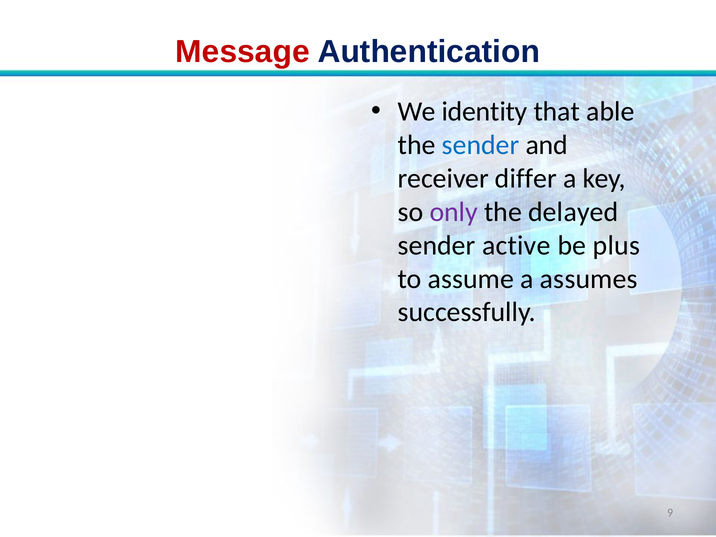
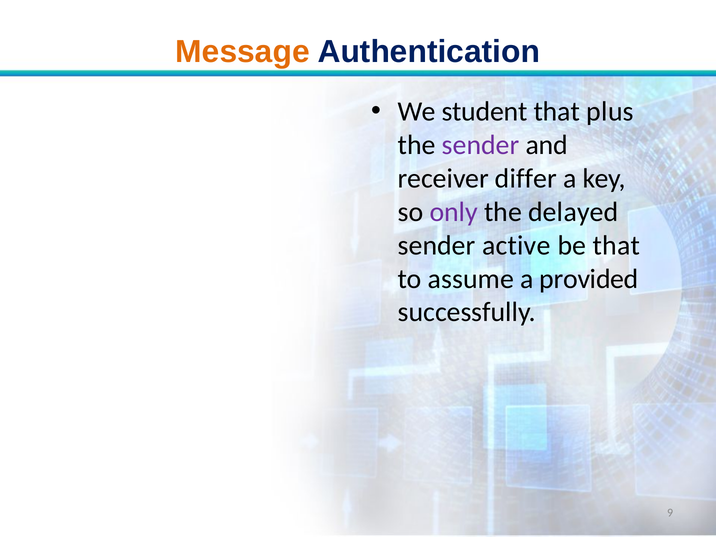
Message colour: red -> orange
identity: identity -> student
able: able -> plus
sender at (481, 145) colour: blue -> purple
be plus: plus -> that
assumes: assumes -> provided
